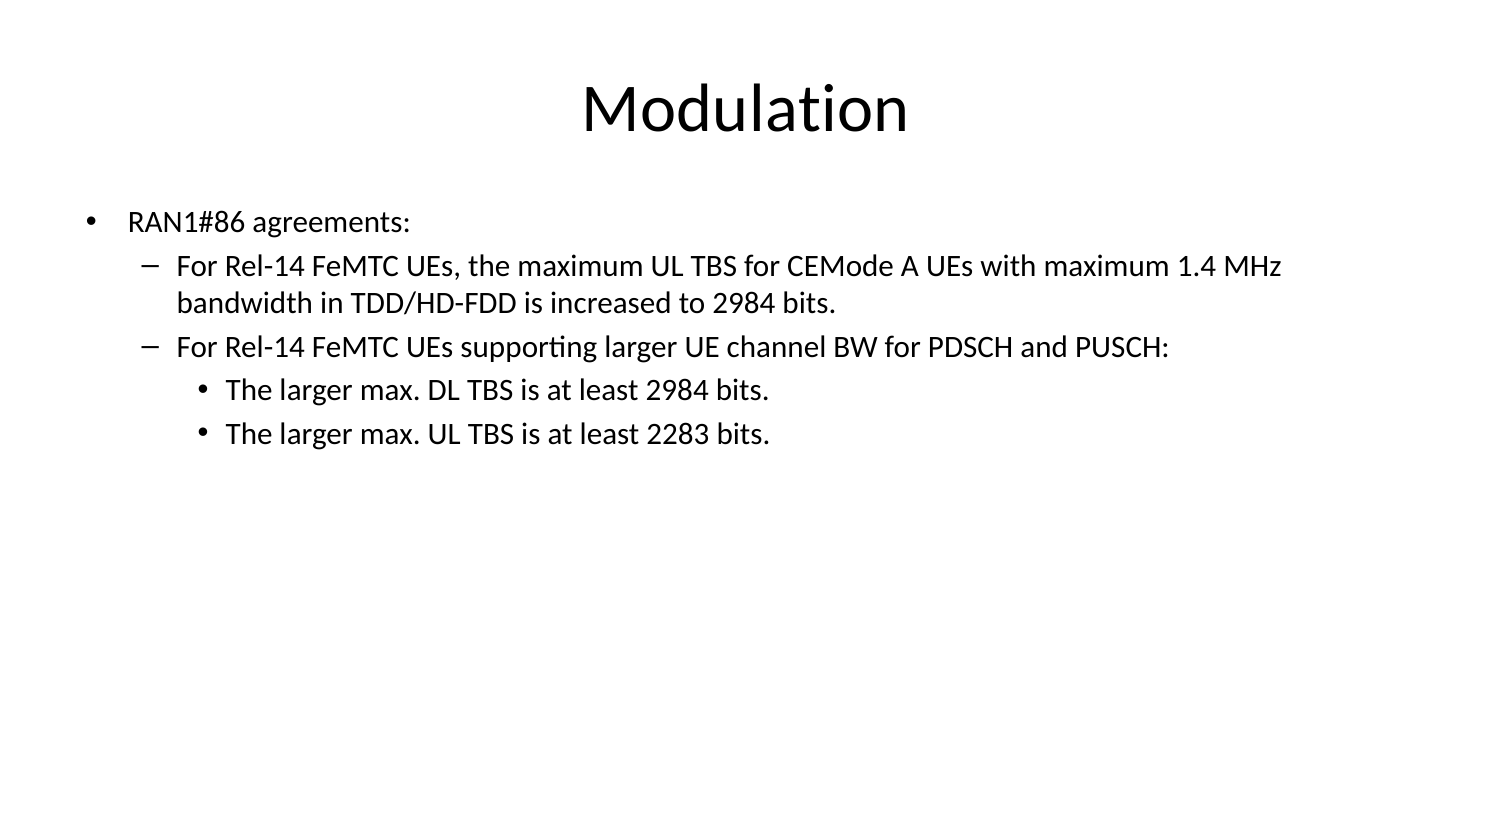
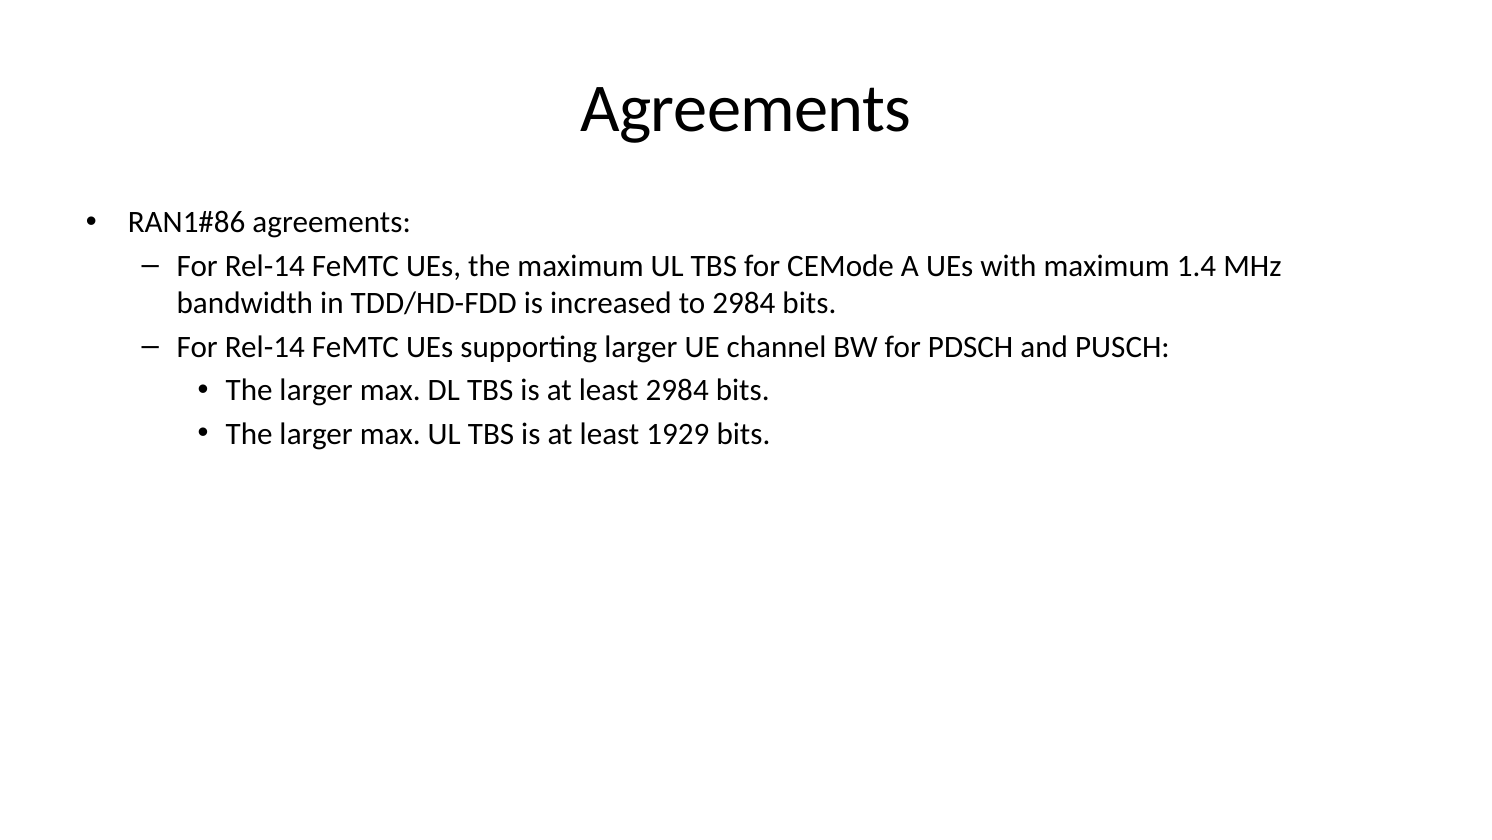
Modulation at (746, 108): Modulation -> Agreements
2283: 2283 -> 1929
